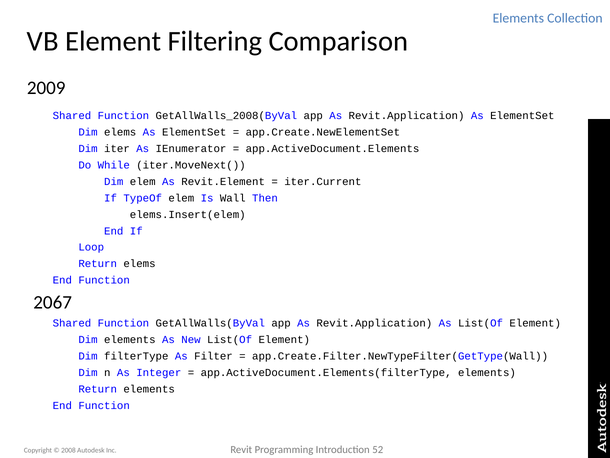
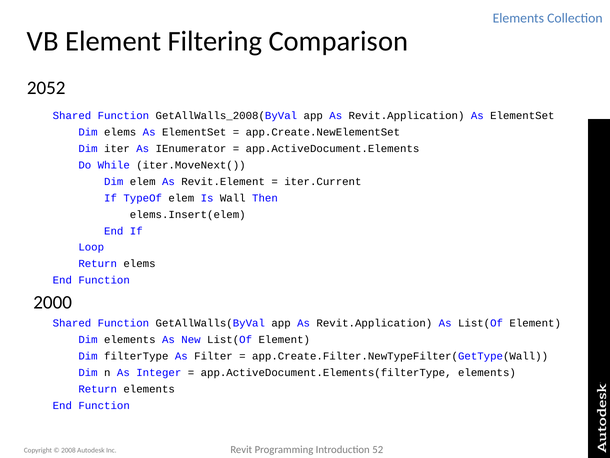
2009: 2009 -> 2052
2067: 2067 -> 2000
